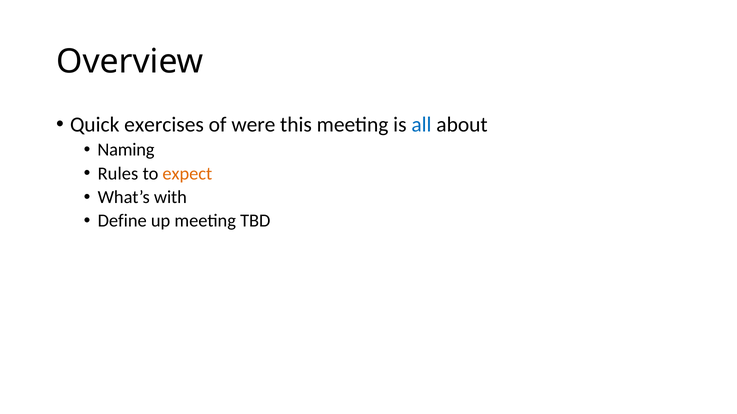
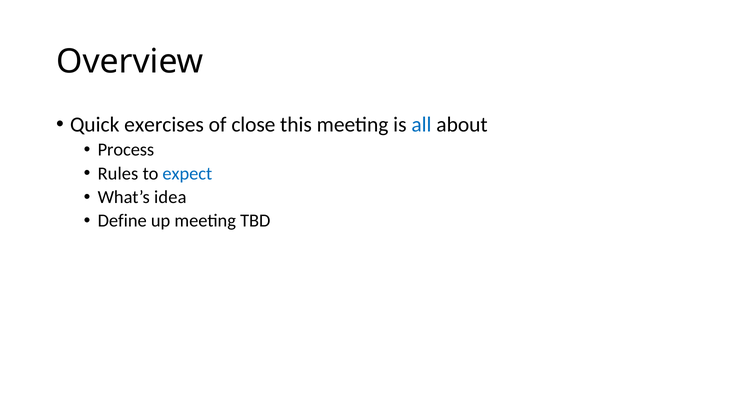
were: were -> close
Naming: Naming -> Process
expect colour: orange -> blue
with: with -> idea
